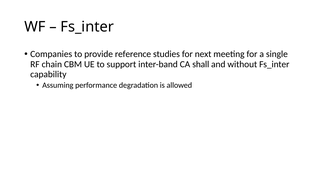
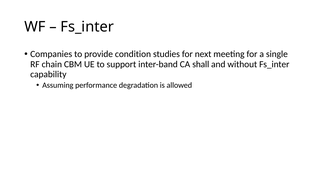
reference: reference -> condition
